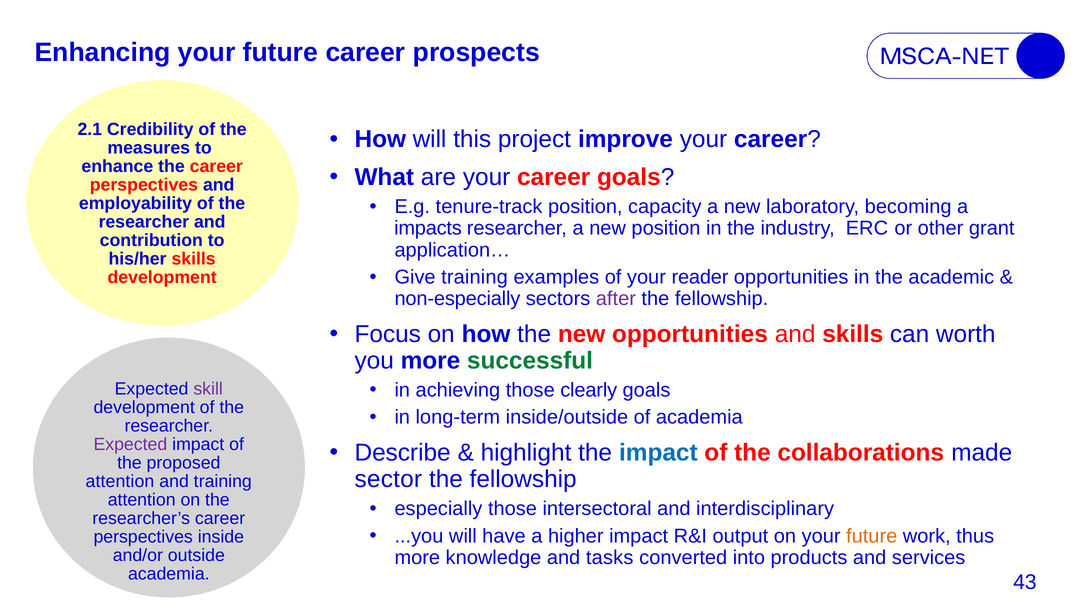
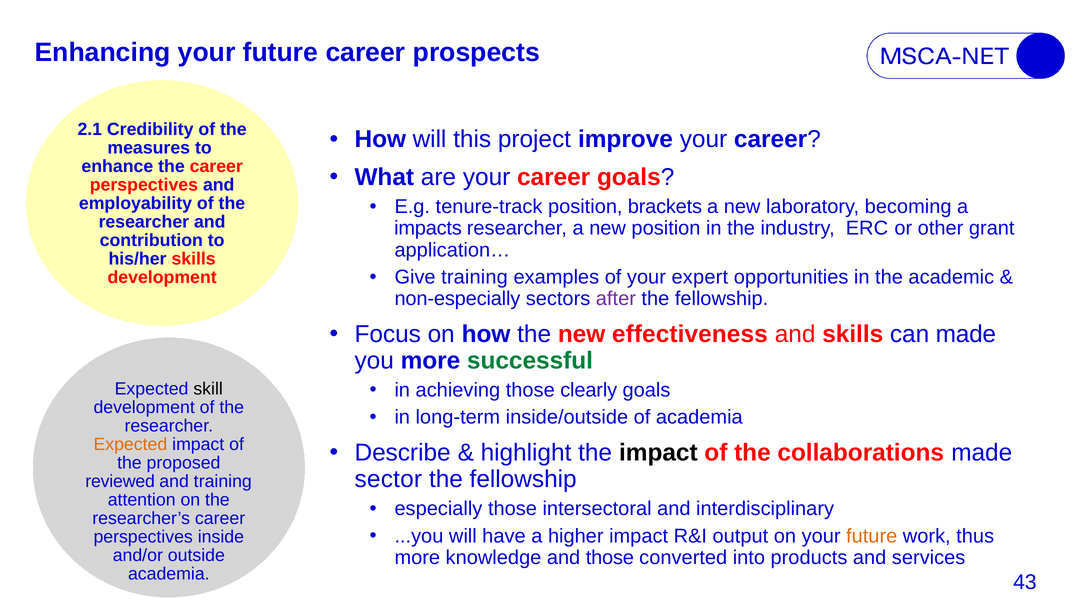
capacity: capacity -> brackets
reader: reader -> expert
new opportunities: opportunities -> effectiveness
can worth: worth -> made
skill colour: purple -> black
Expected at (130, 445) colour: purple -> orange
impact at (658, 453) colour: blue -> black
attention at (120, 482): attention -> reviewed
and tasks: tasks -> those
